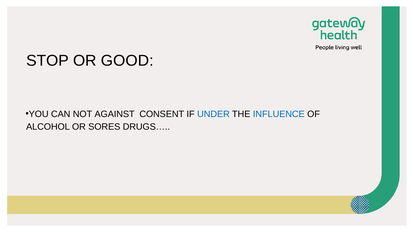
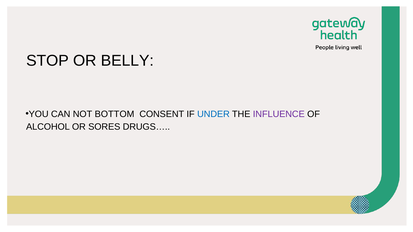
GOOD: GOOD -> BELLY
AGAINST: AGAINST -> BOTTOM
INFLUENCE colour: blue -> purple
